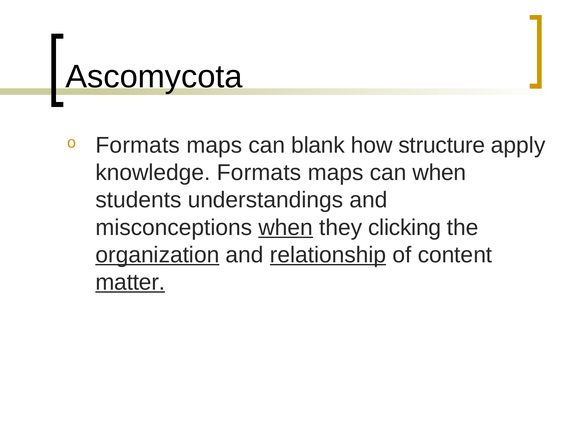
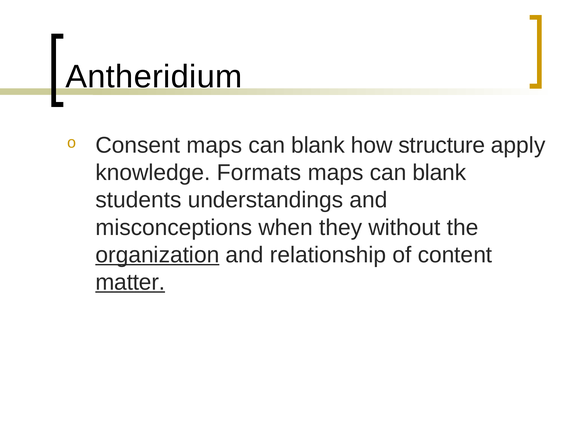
Ascomycota: Ascomycota -> Antheridium
Formats at (138, 145): Formats -> Consent
when at (439, 173): when -> blank
when at (286, 227) underline: present -> none
clicking: clicking -> without
relationship underline: present -> none
